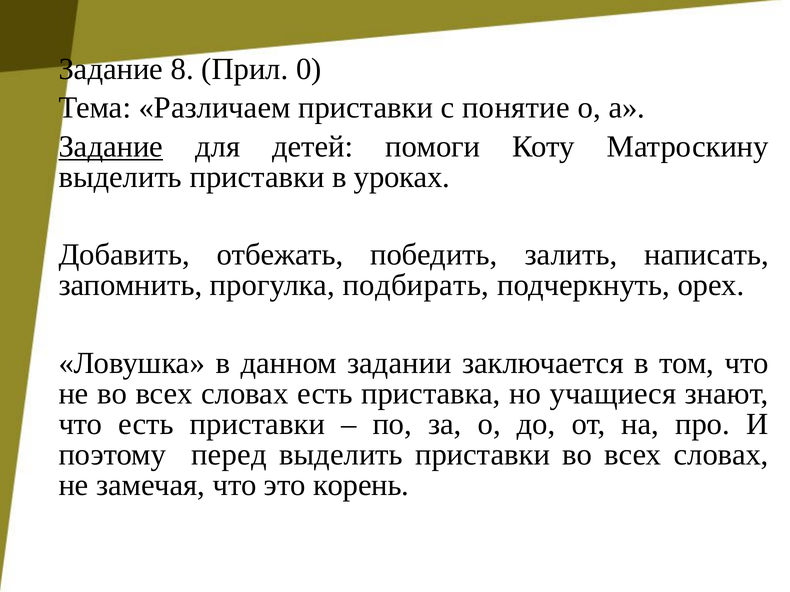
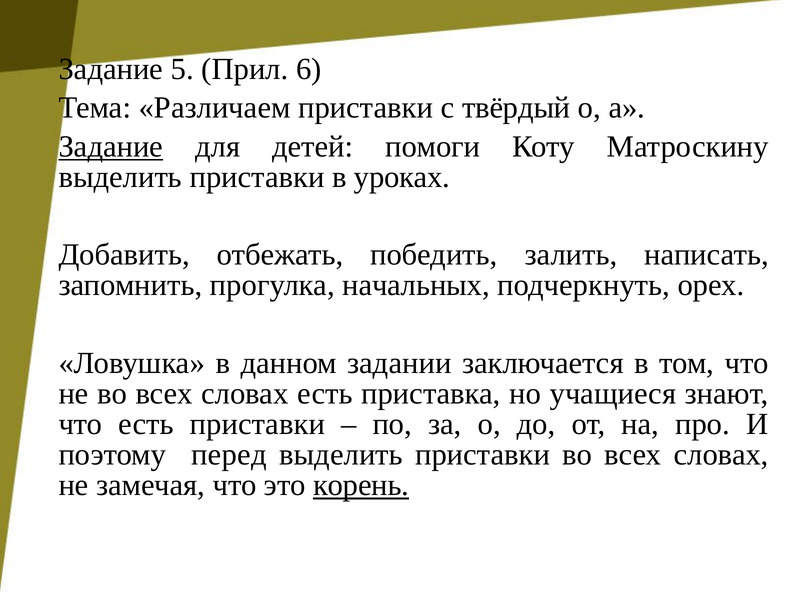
8: 8 -> 5
0: 0 -> 6
понятие: понятие -> твёрдый
подбирать: подбирать -> начальных
корень underline: none -> present
